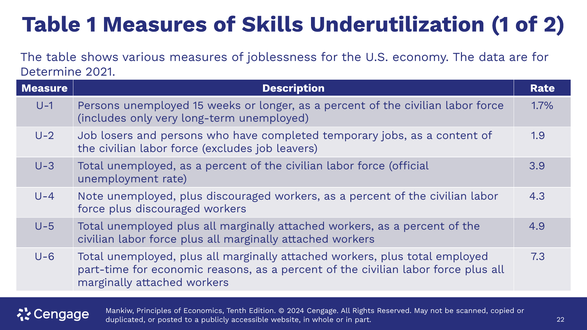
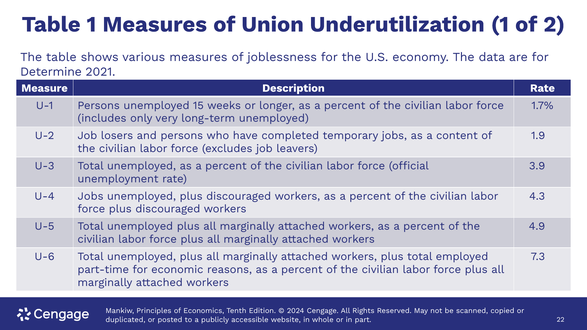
Skills: Skills -> Union
U-4 Note: Note -> Jobs
